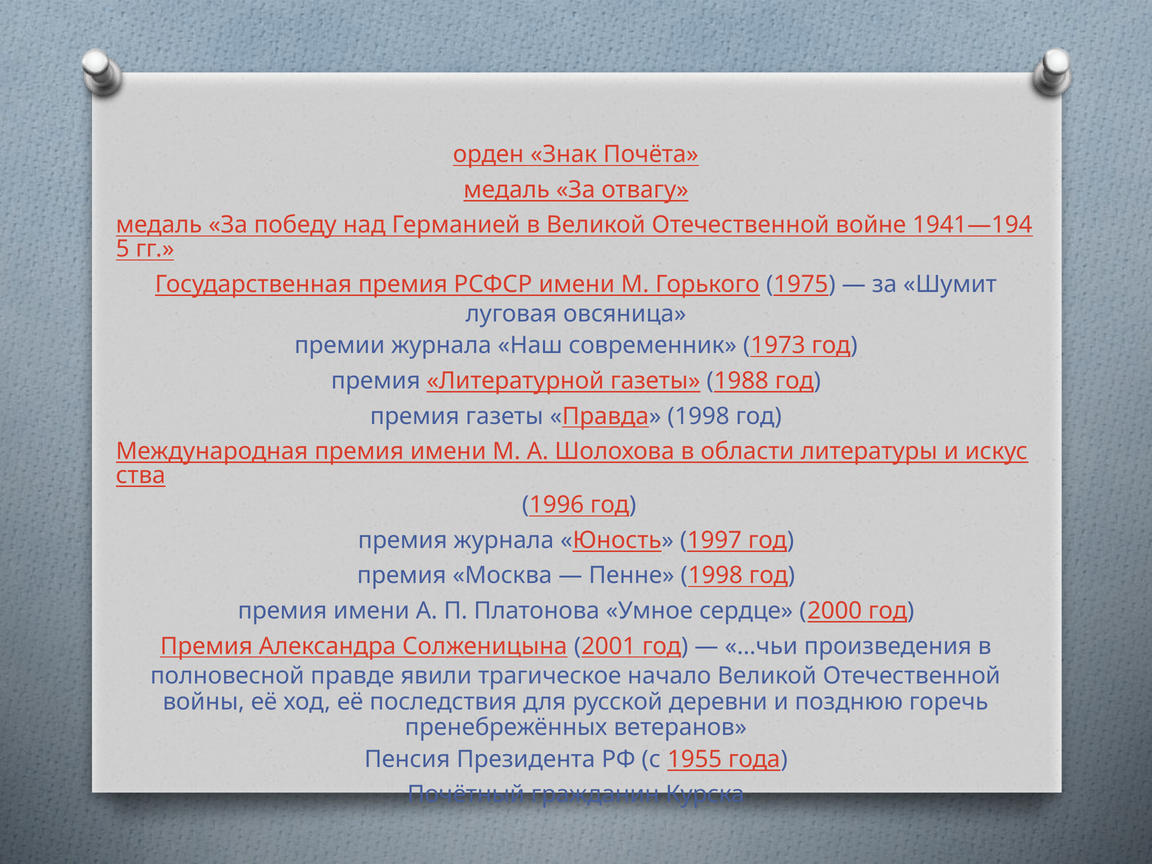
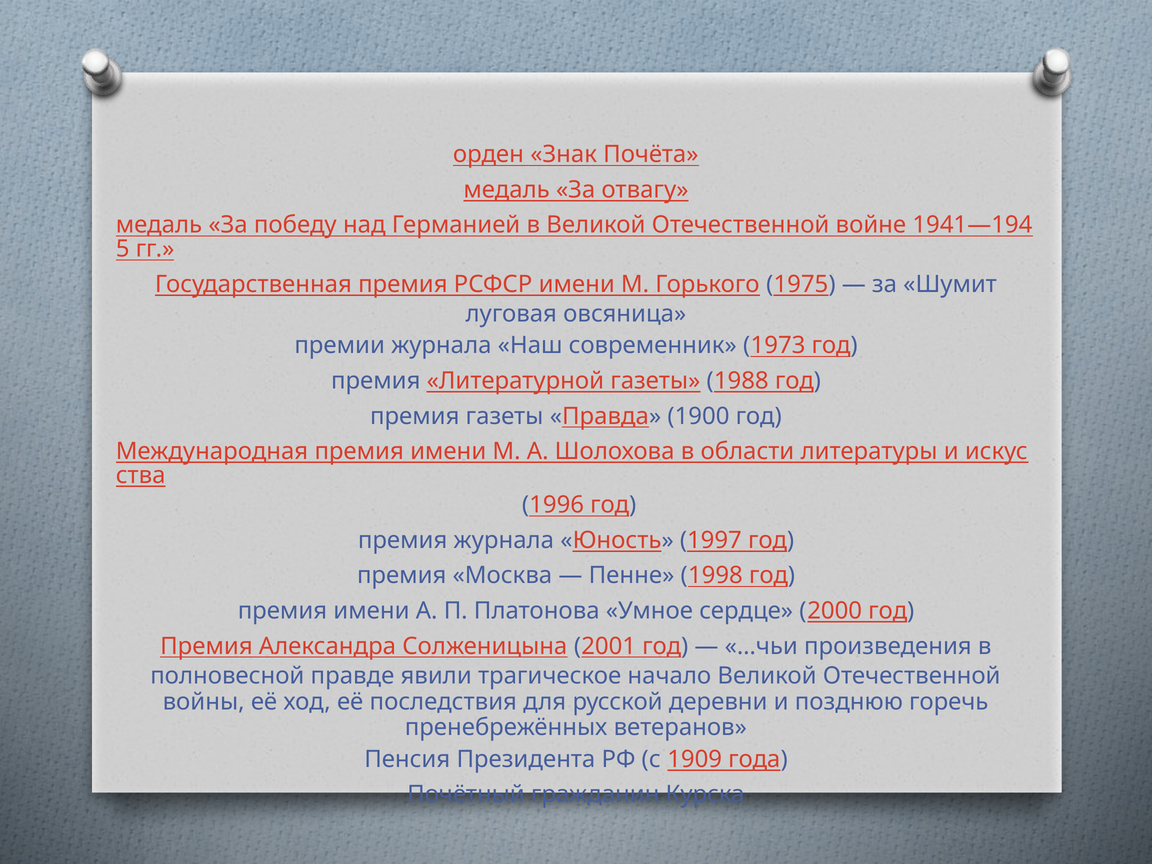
Правда 1998: 1998 -> 1900
1955: 1955 -> 1909
